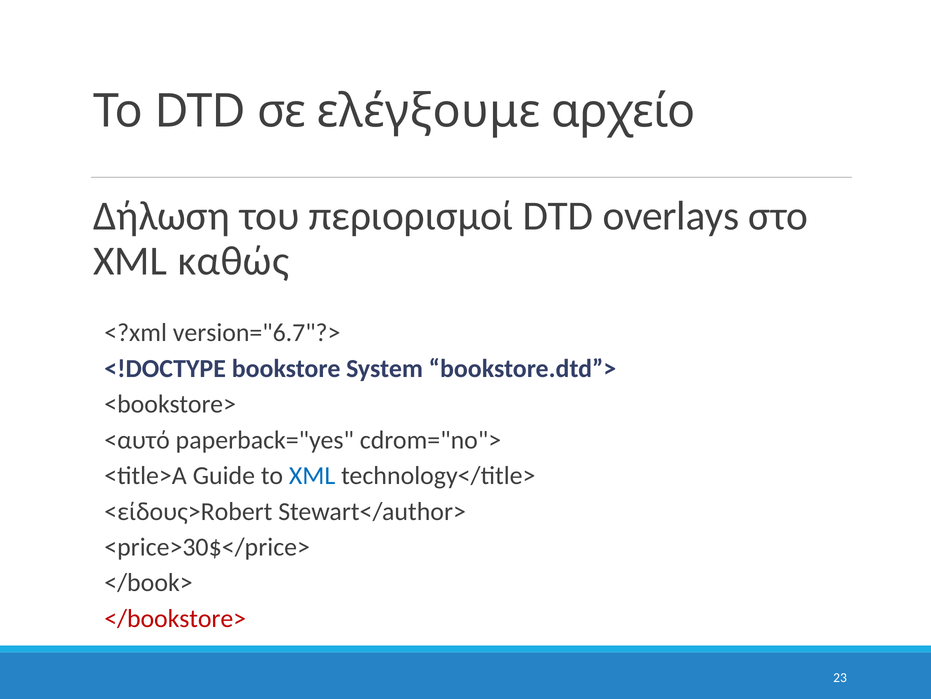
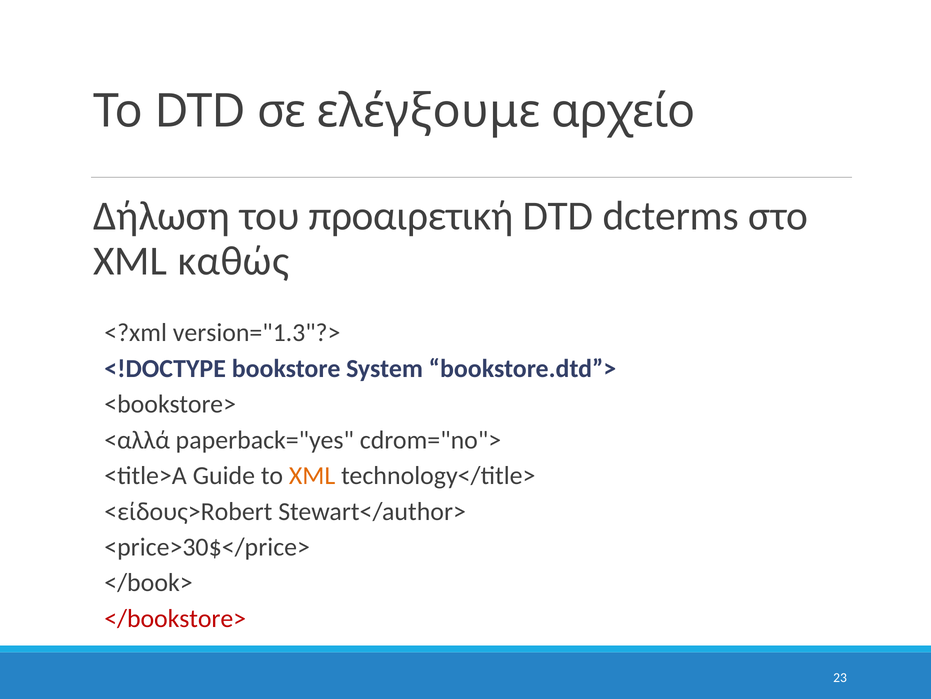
περιορισμοί: περιορισμοί -> προαιρετική
overlays: overlays -> dcterms
version="6.7"?>: version="6.7"?> -> version="1.3"?>
<αυτό: <αυτό -> <αλλά
XML at (312, 475) colour: blue -> orange
